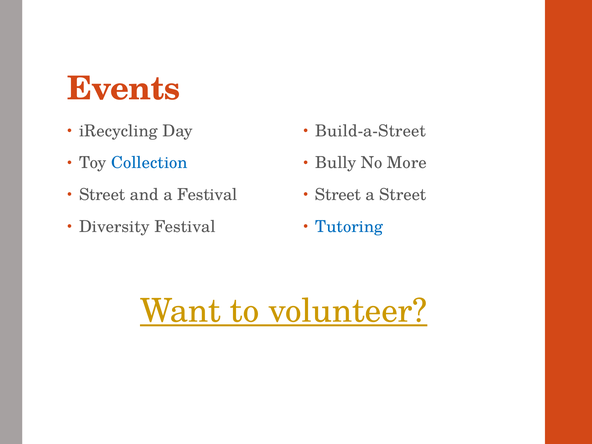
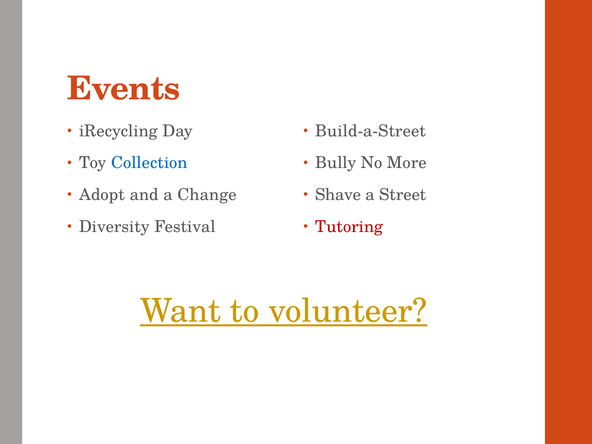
Street at (102, 195): Street -> Adopt
a Festival: Festival -> Change
Street at (338, 195): Street -> Shave
Tutoring colour: blue -> red
